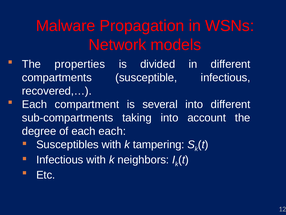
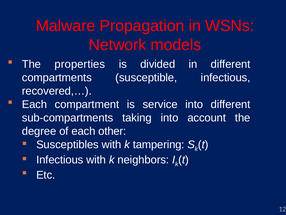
several: several -> service
each each: each -> other
